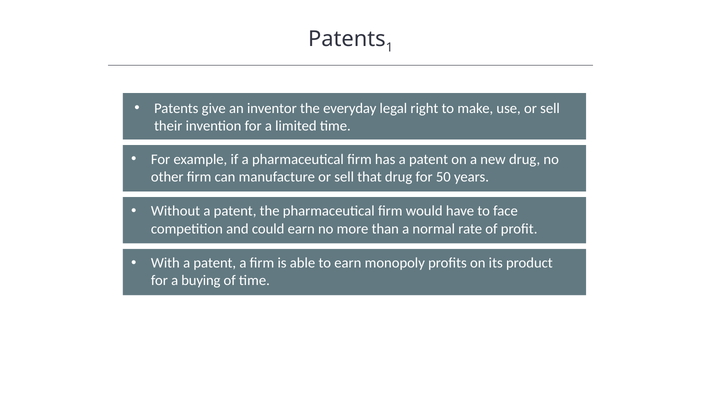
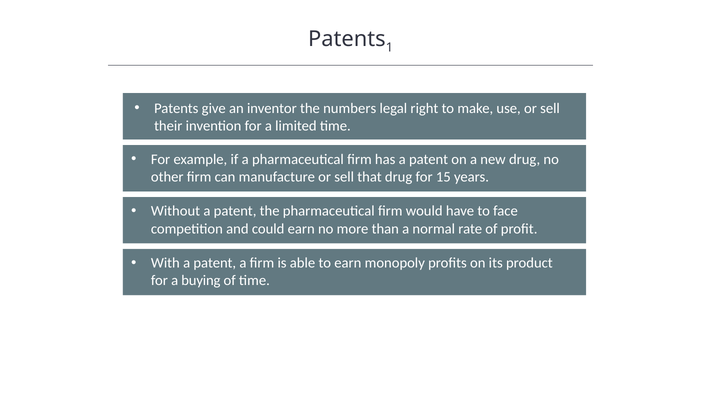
everyday: everyday -> numbers
50: 50 -> 15
